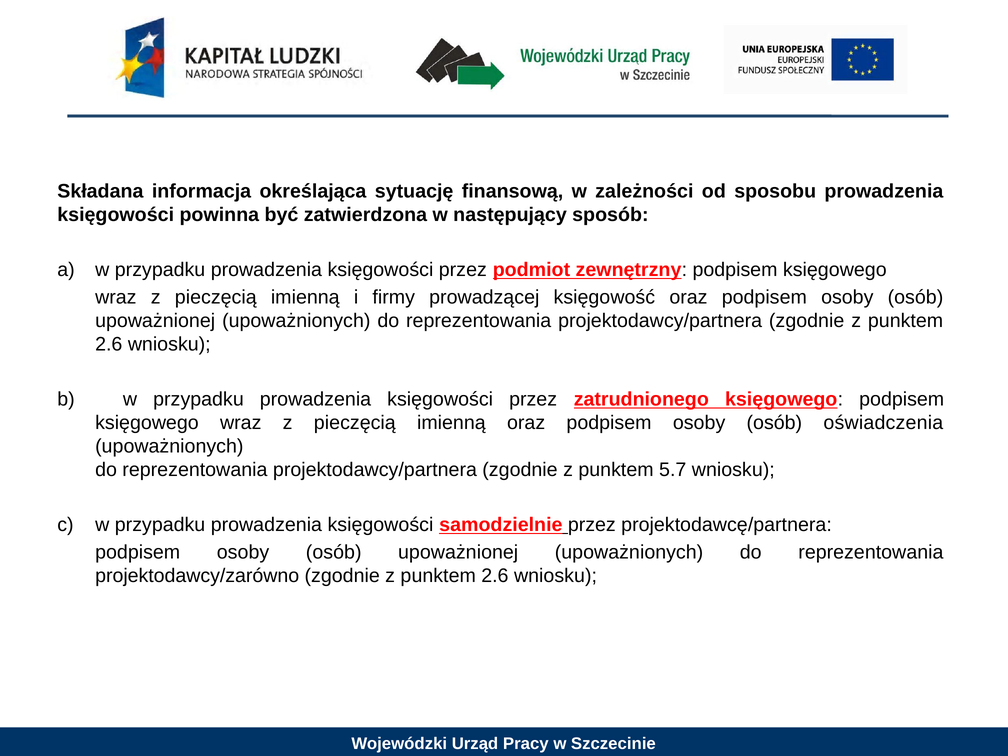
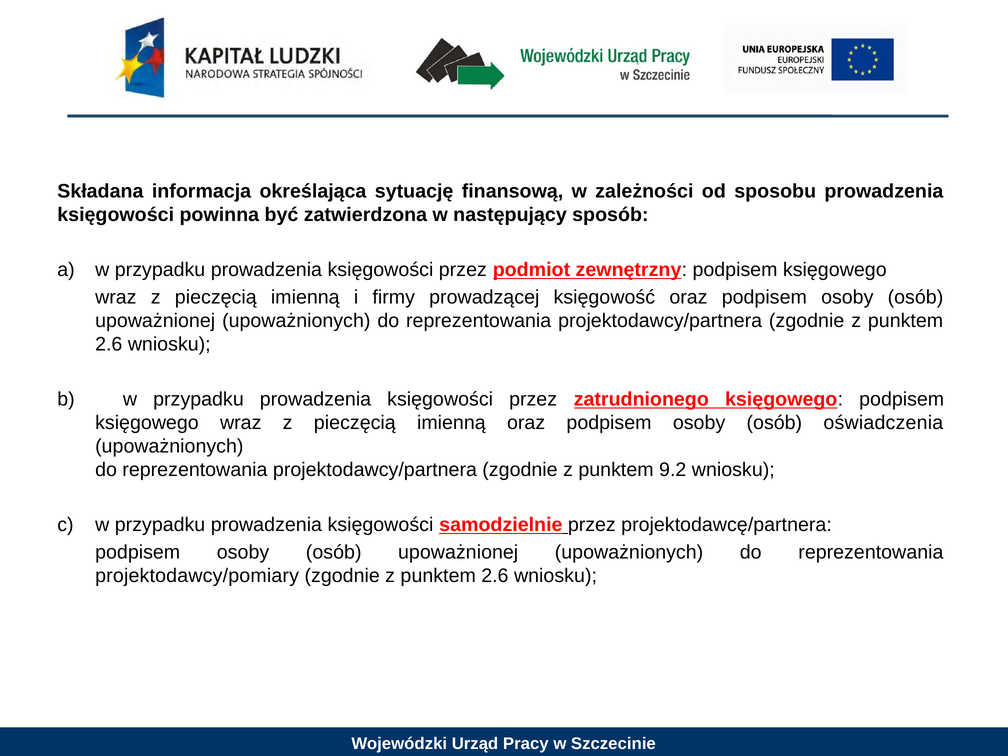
5.7: 5.7 -> 9.2
projektodawcy/zarówno: projektodawcy/zarówno -> projektodawcy/pomiary
